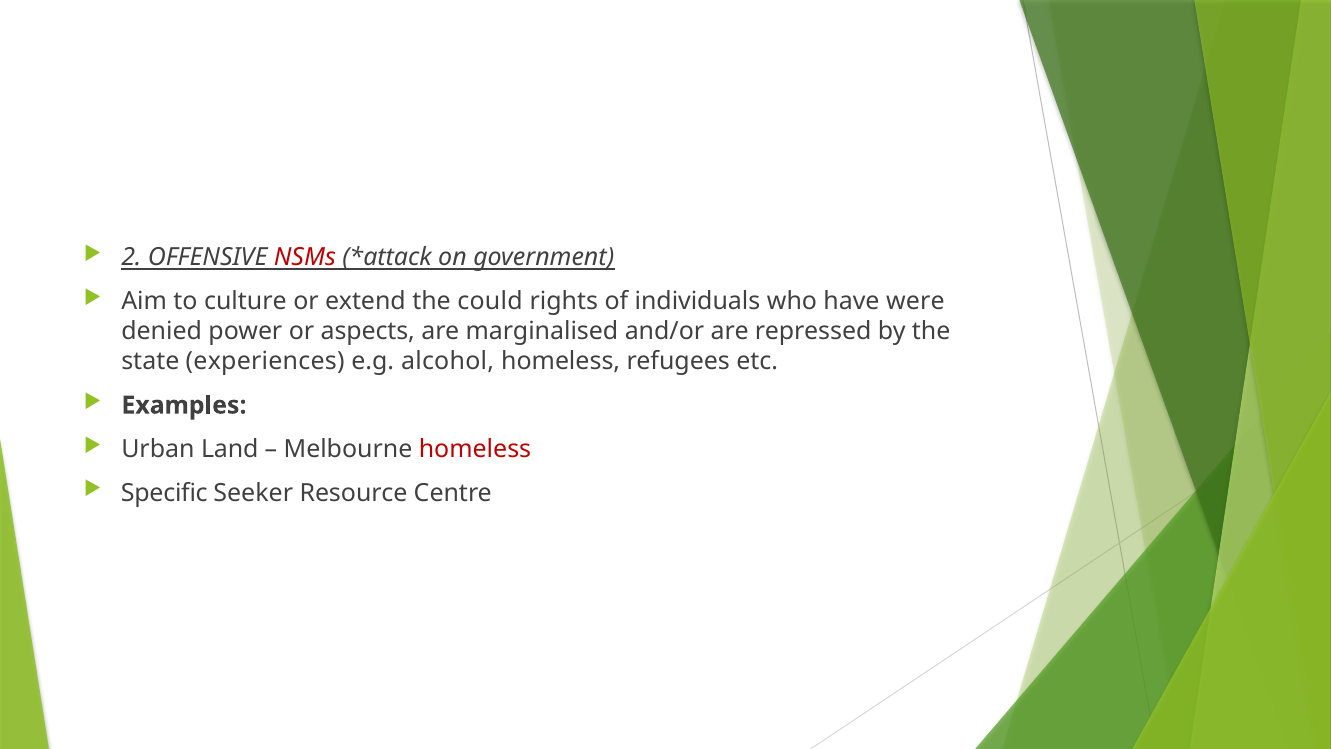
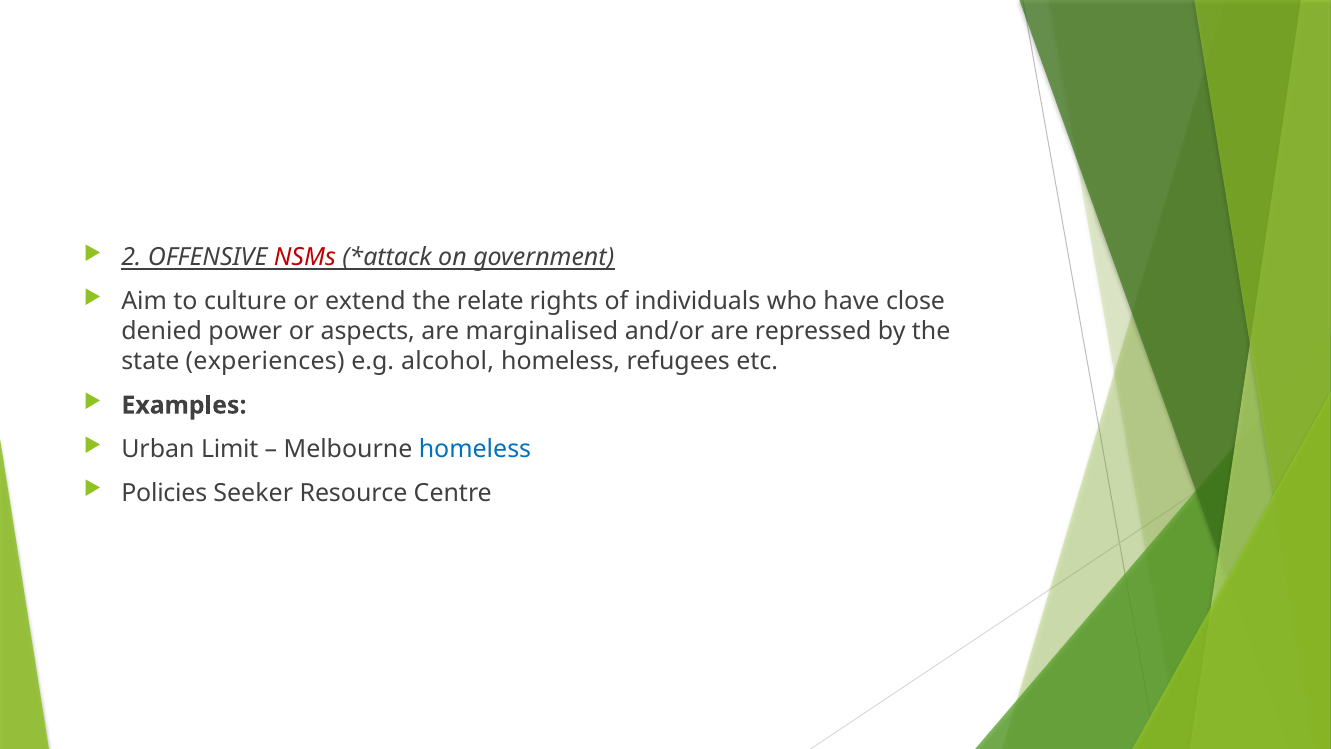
could: could -> relate
were: were -> close
Land: Land -> Limit
homeless at (475, 449) colour: red -> blue
Specific: Specific -> Policies
